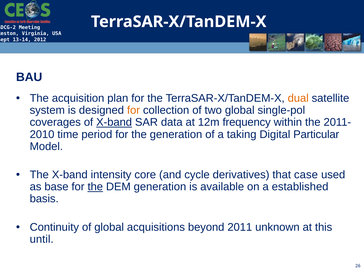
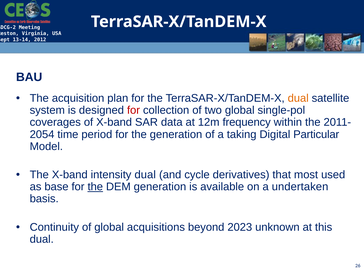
for at (133, 110) colour: orange -> red
X-band at (114, 122) underline: present -> none
2010: 2010 -> 2054
intensity core: core -> dual
case: case -> most
established: established -> undertaken
2011: 2011 -> 2023
until at (42, 239): until -> dual
